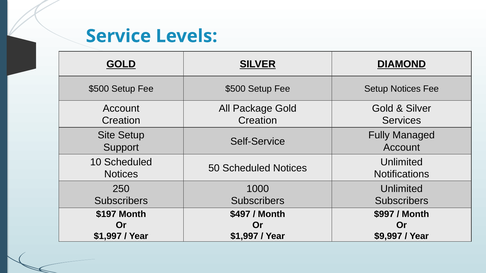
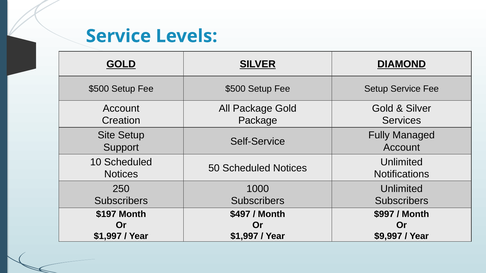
Setup Notices: Notices -> Service
Creation at (258, 121): Creation -> Package
